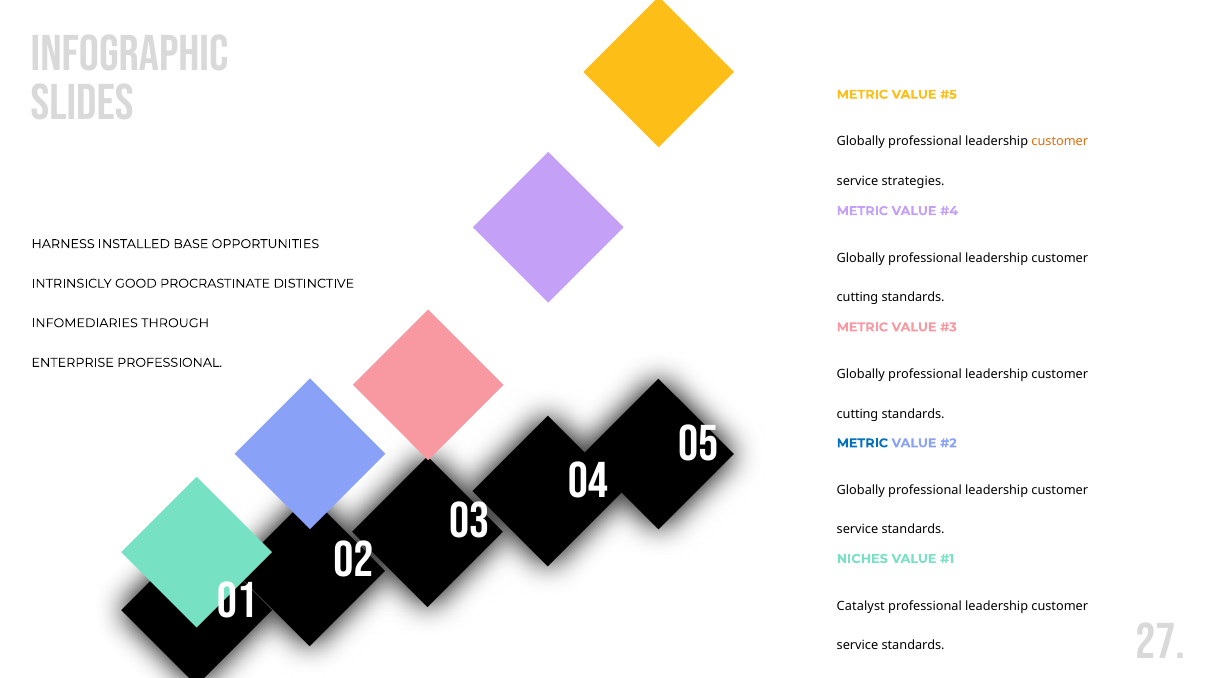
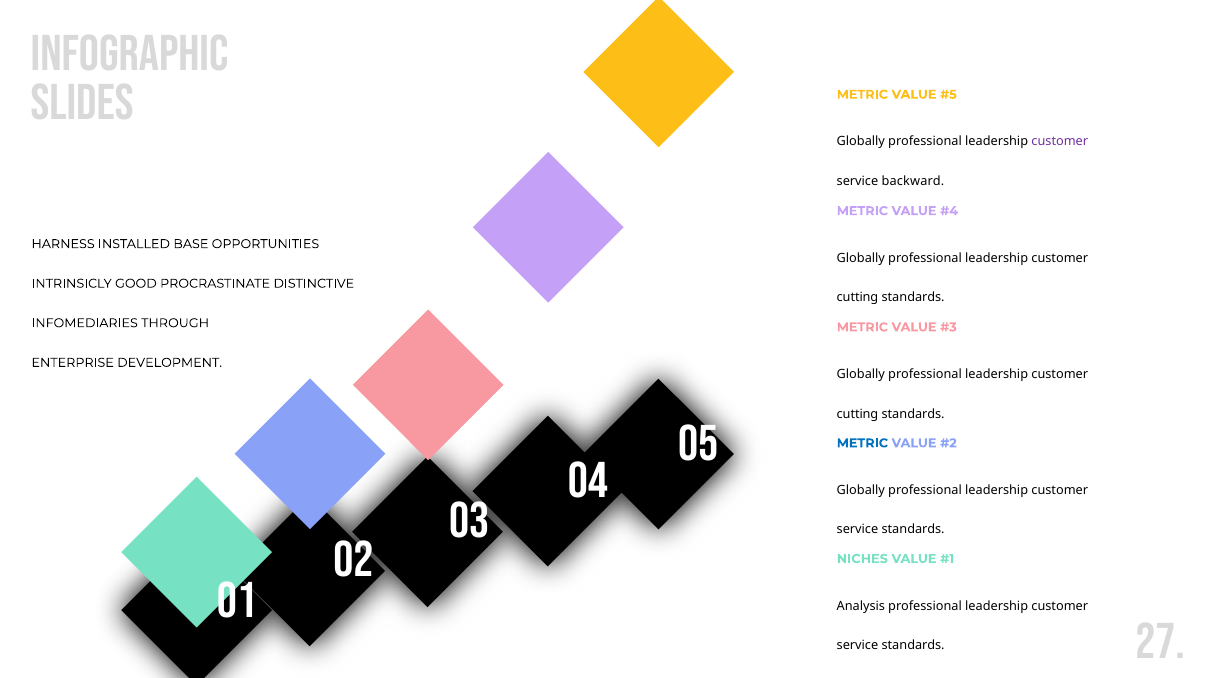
customer at (1060, 142) colour: orange -> purple
strategies: strategies -> backward
ENTERPRISE PROFESSIONAL: PROFESSIONAL -> DEVELOPMENT
Catalyst: Catalyst -> Analysis
